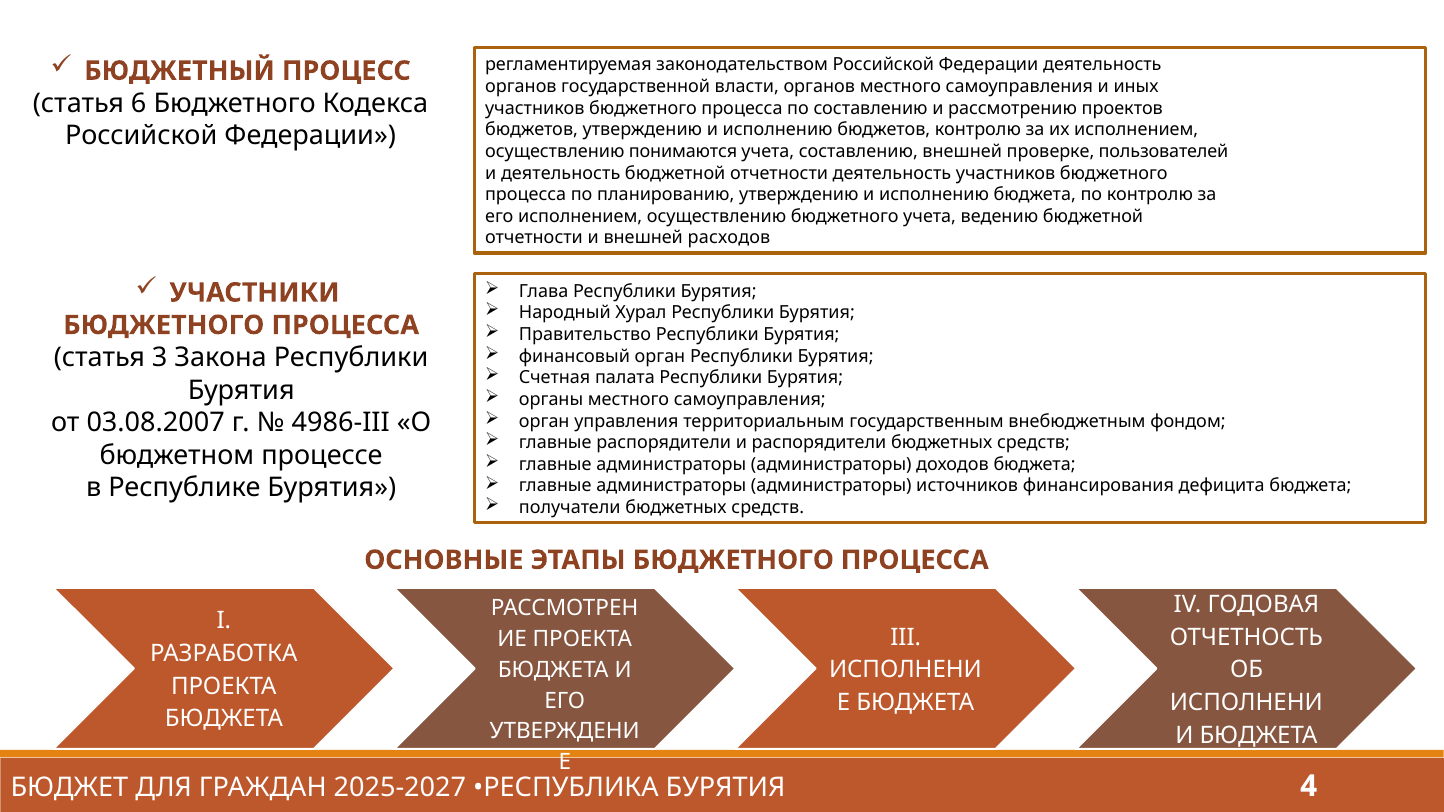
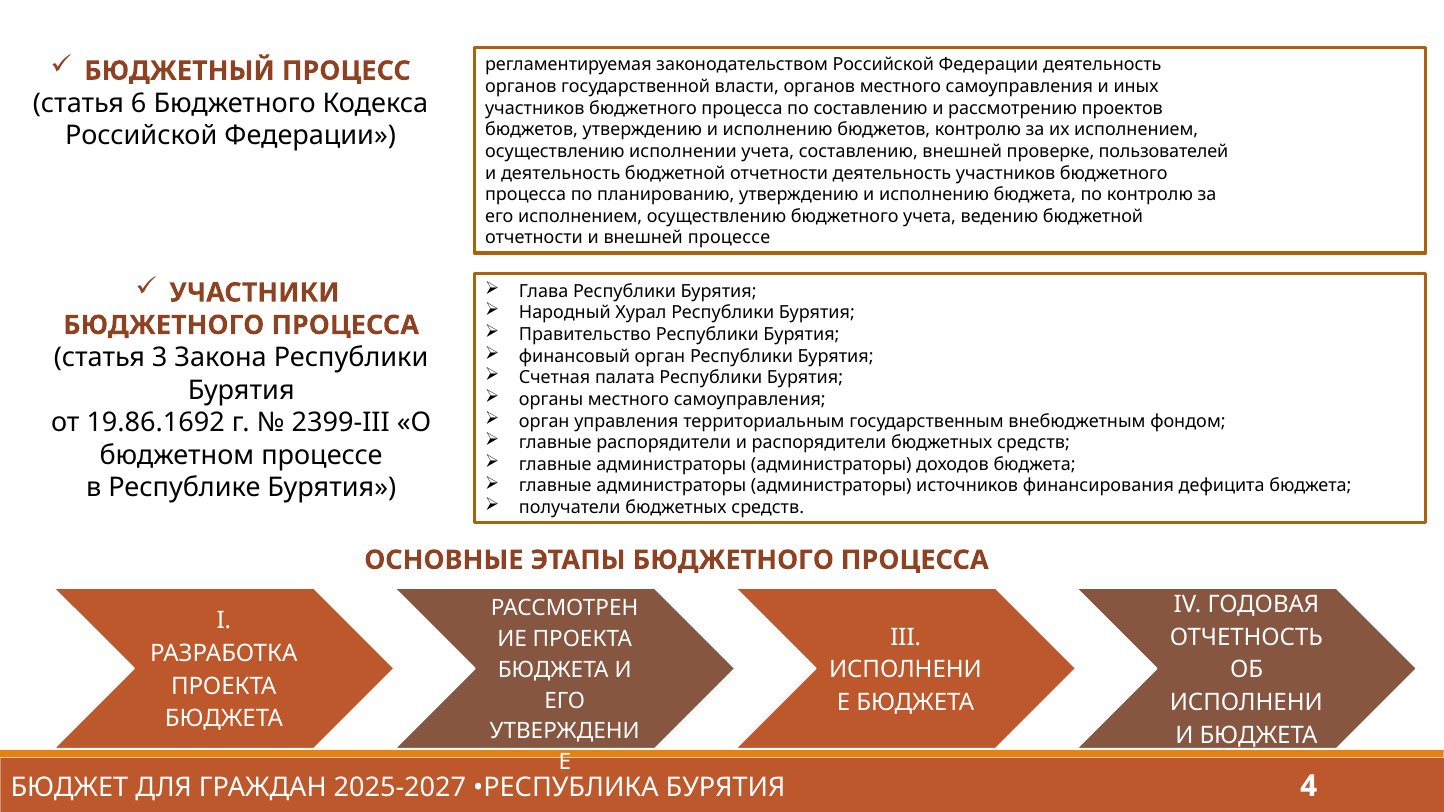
понимаются: понимаются -> исполнении
внешней расходов: расходов -> процессе
03.08.2007: 03.08.2007 -> 19.86.1692
4986-III: 4986-III -> 2399-III
